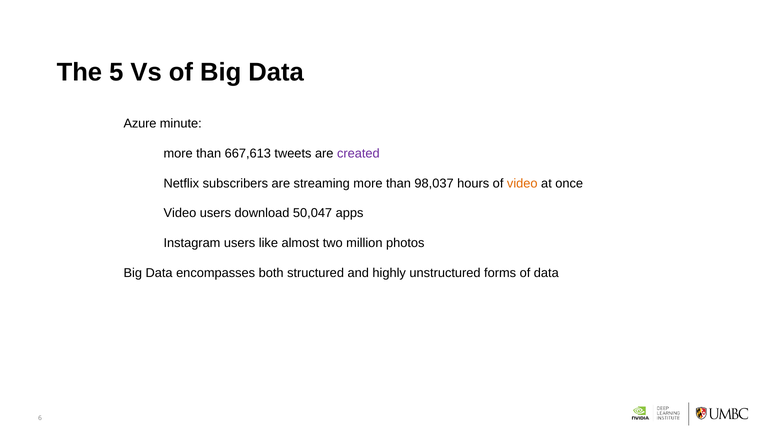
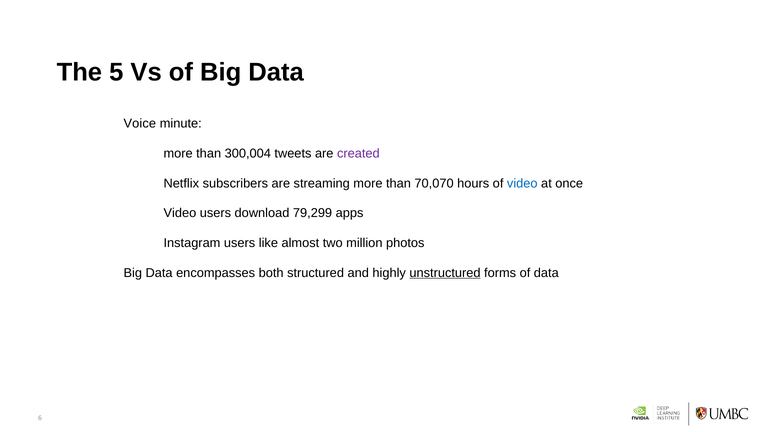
Azure: Azure -> Voice
667,613: 667,613 -> 300,004
98,037: 98,037 -> 70,070
video at (522, 183) colour: orange -> blue
50,047: 50,047 -> 79,299
unstructured underline: none -> present
